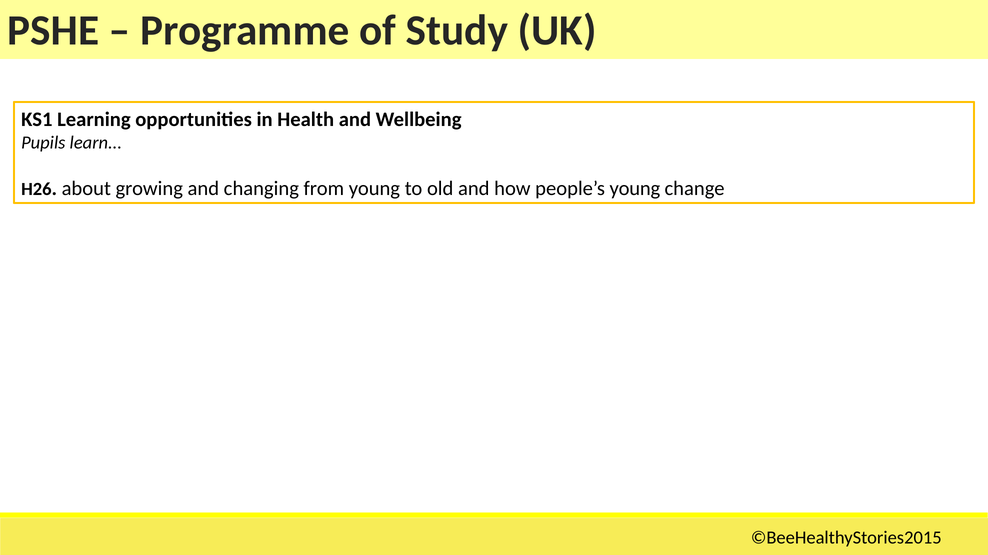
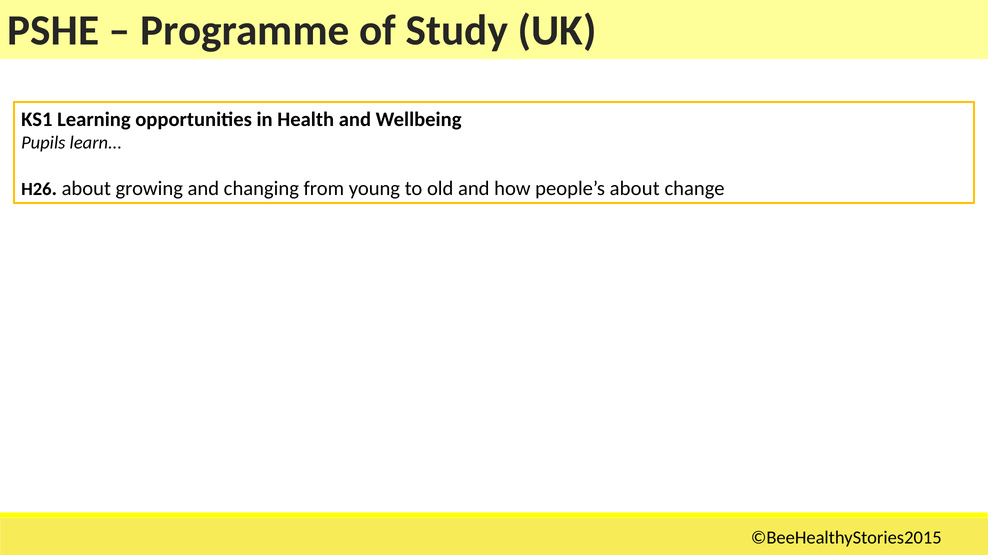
people’s young: young -> about
